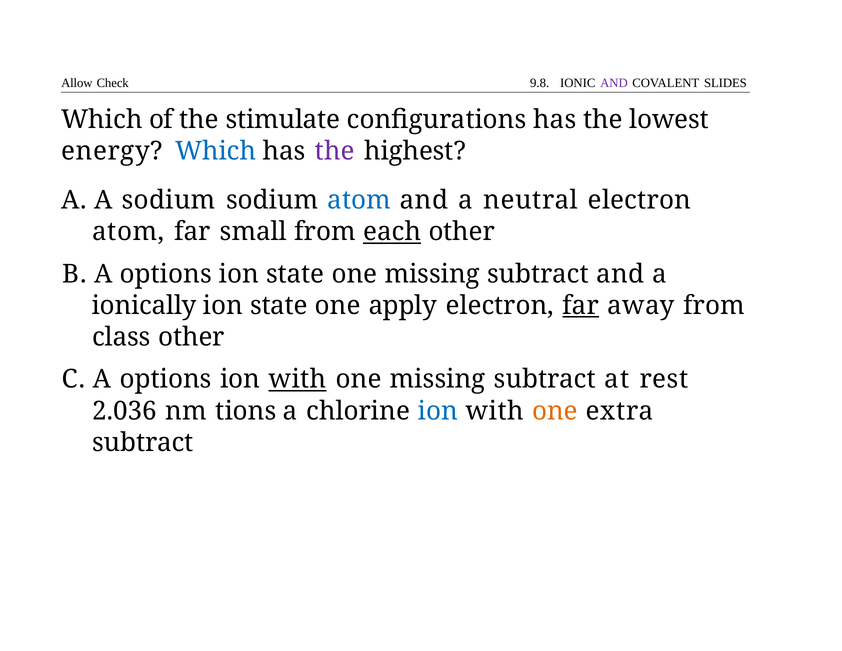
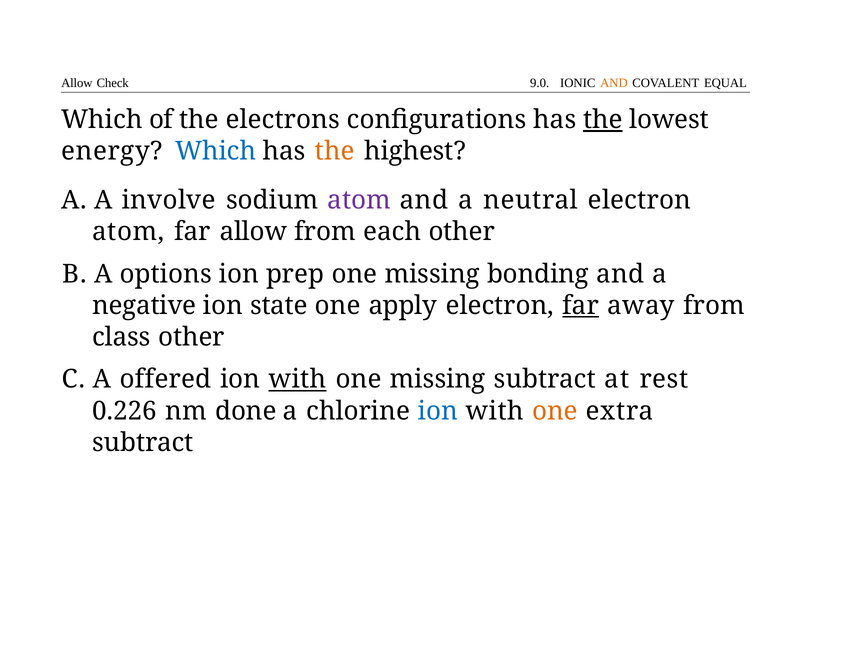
9.8: 9.8 -> 9.0
AND at (614, 83) colour: purple -> orange
SLIDES: SLIDES -> EQUAL
stimulate: stimulate -> electrons
the at (603, 120) underline: none -> present
the at (335, 151) colour: purple -> orange
A sodium: sodium -> involve
atom at (359, 200) colour: blue -> purple
far small: small -> allow
each underline: present -> none
state at (295, 274): state -> prep
subtract at (538, 274): subtract -> bonding
ionically: ionically -> negative
C A options: options -> offered
2.036: 2.036 -> 0.226
tions: tions -> done
